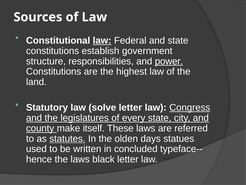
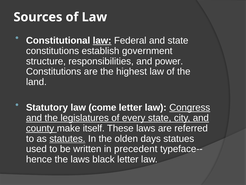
power underline: present -> none
solve: solve -> come
concluded: concluded -> precedent
